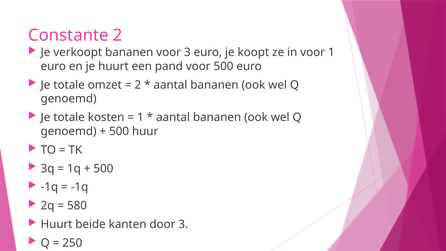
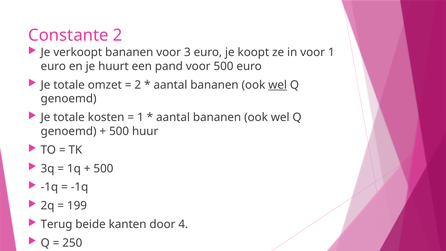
wel at (278, 85) underline: none -> present
580: 580 -> 199
Huurt at (57, 224): Huurt -> Terug
door 3: 3 -> 4
